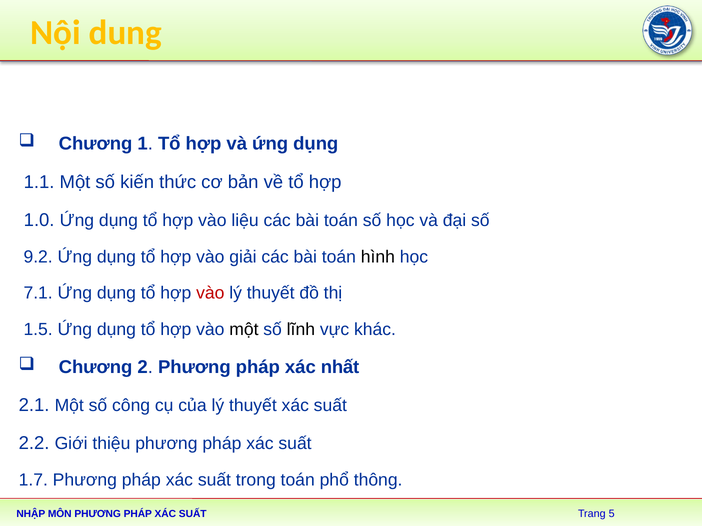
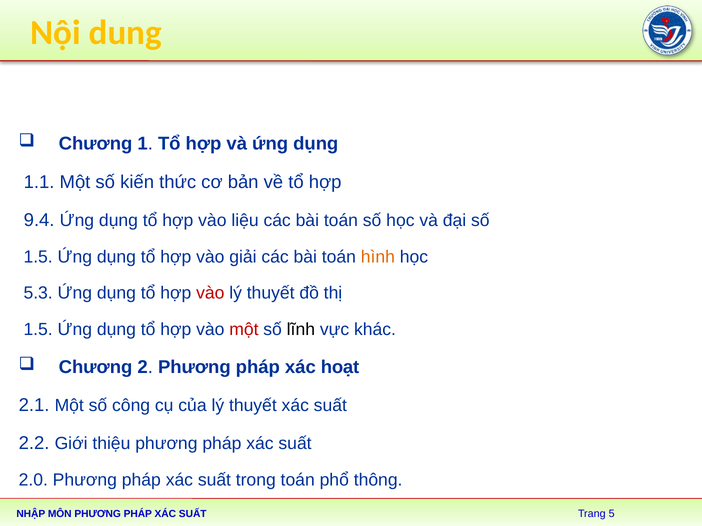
1.0: 1.0 -> 9.4
9.2 at (38, 257): 9.2 -> 1.5
hình colour: black -> orange
7.1: 7.1 -> 5.3
một at (244, 330) colour: black -> red
nhất: nhất -> hoạt
1.7: 1.7 -> 2.0
